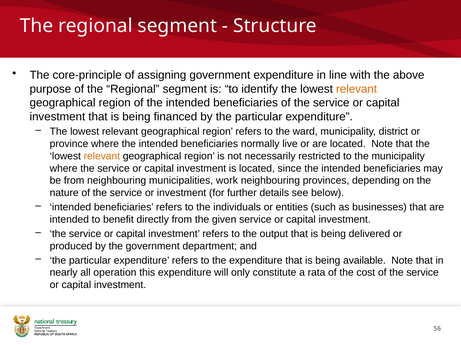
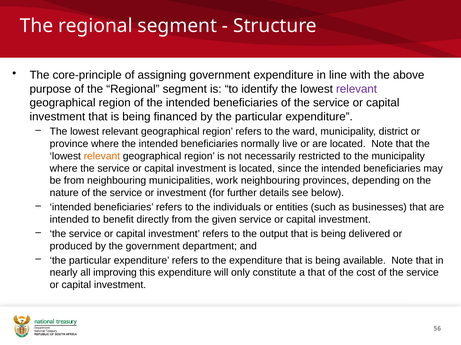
relevant at (357, 89) colour: orange -> purple
operation: operation -> improving
a rata: rata -> that
